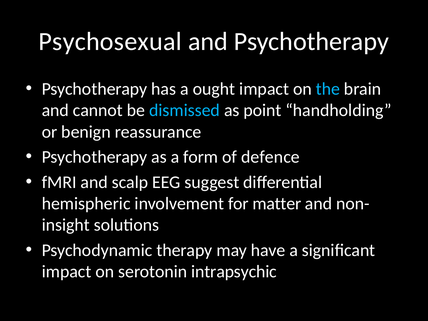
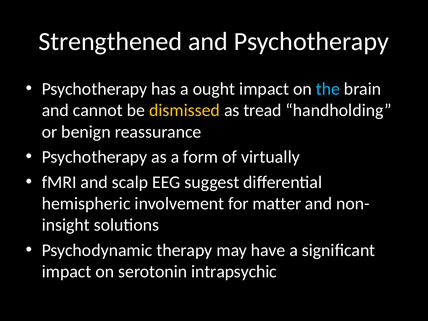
Psychosexual: Psychosexual -> Strengthened
dismissed colour: light blue -> yellow
point: point -> tread
defence: defence -> virtually
